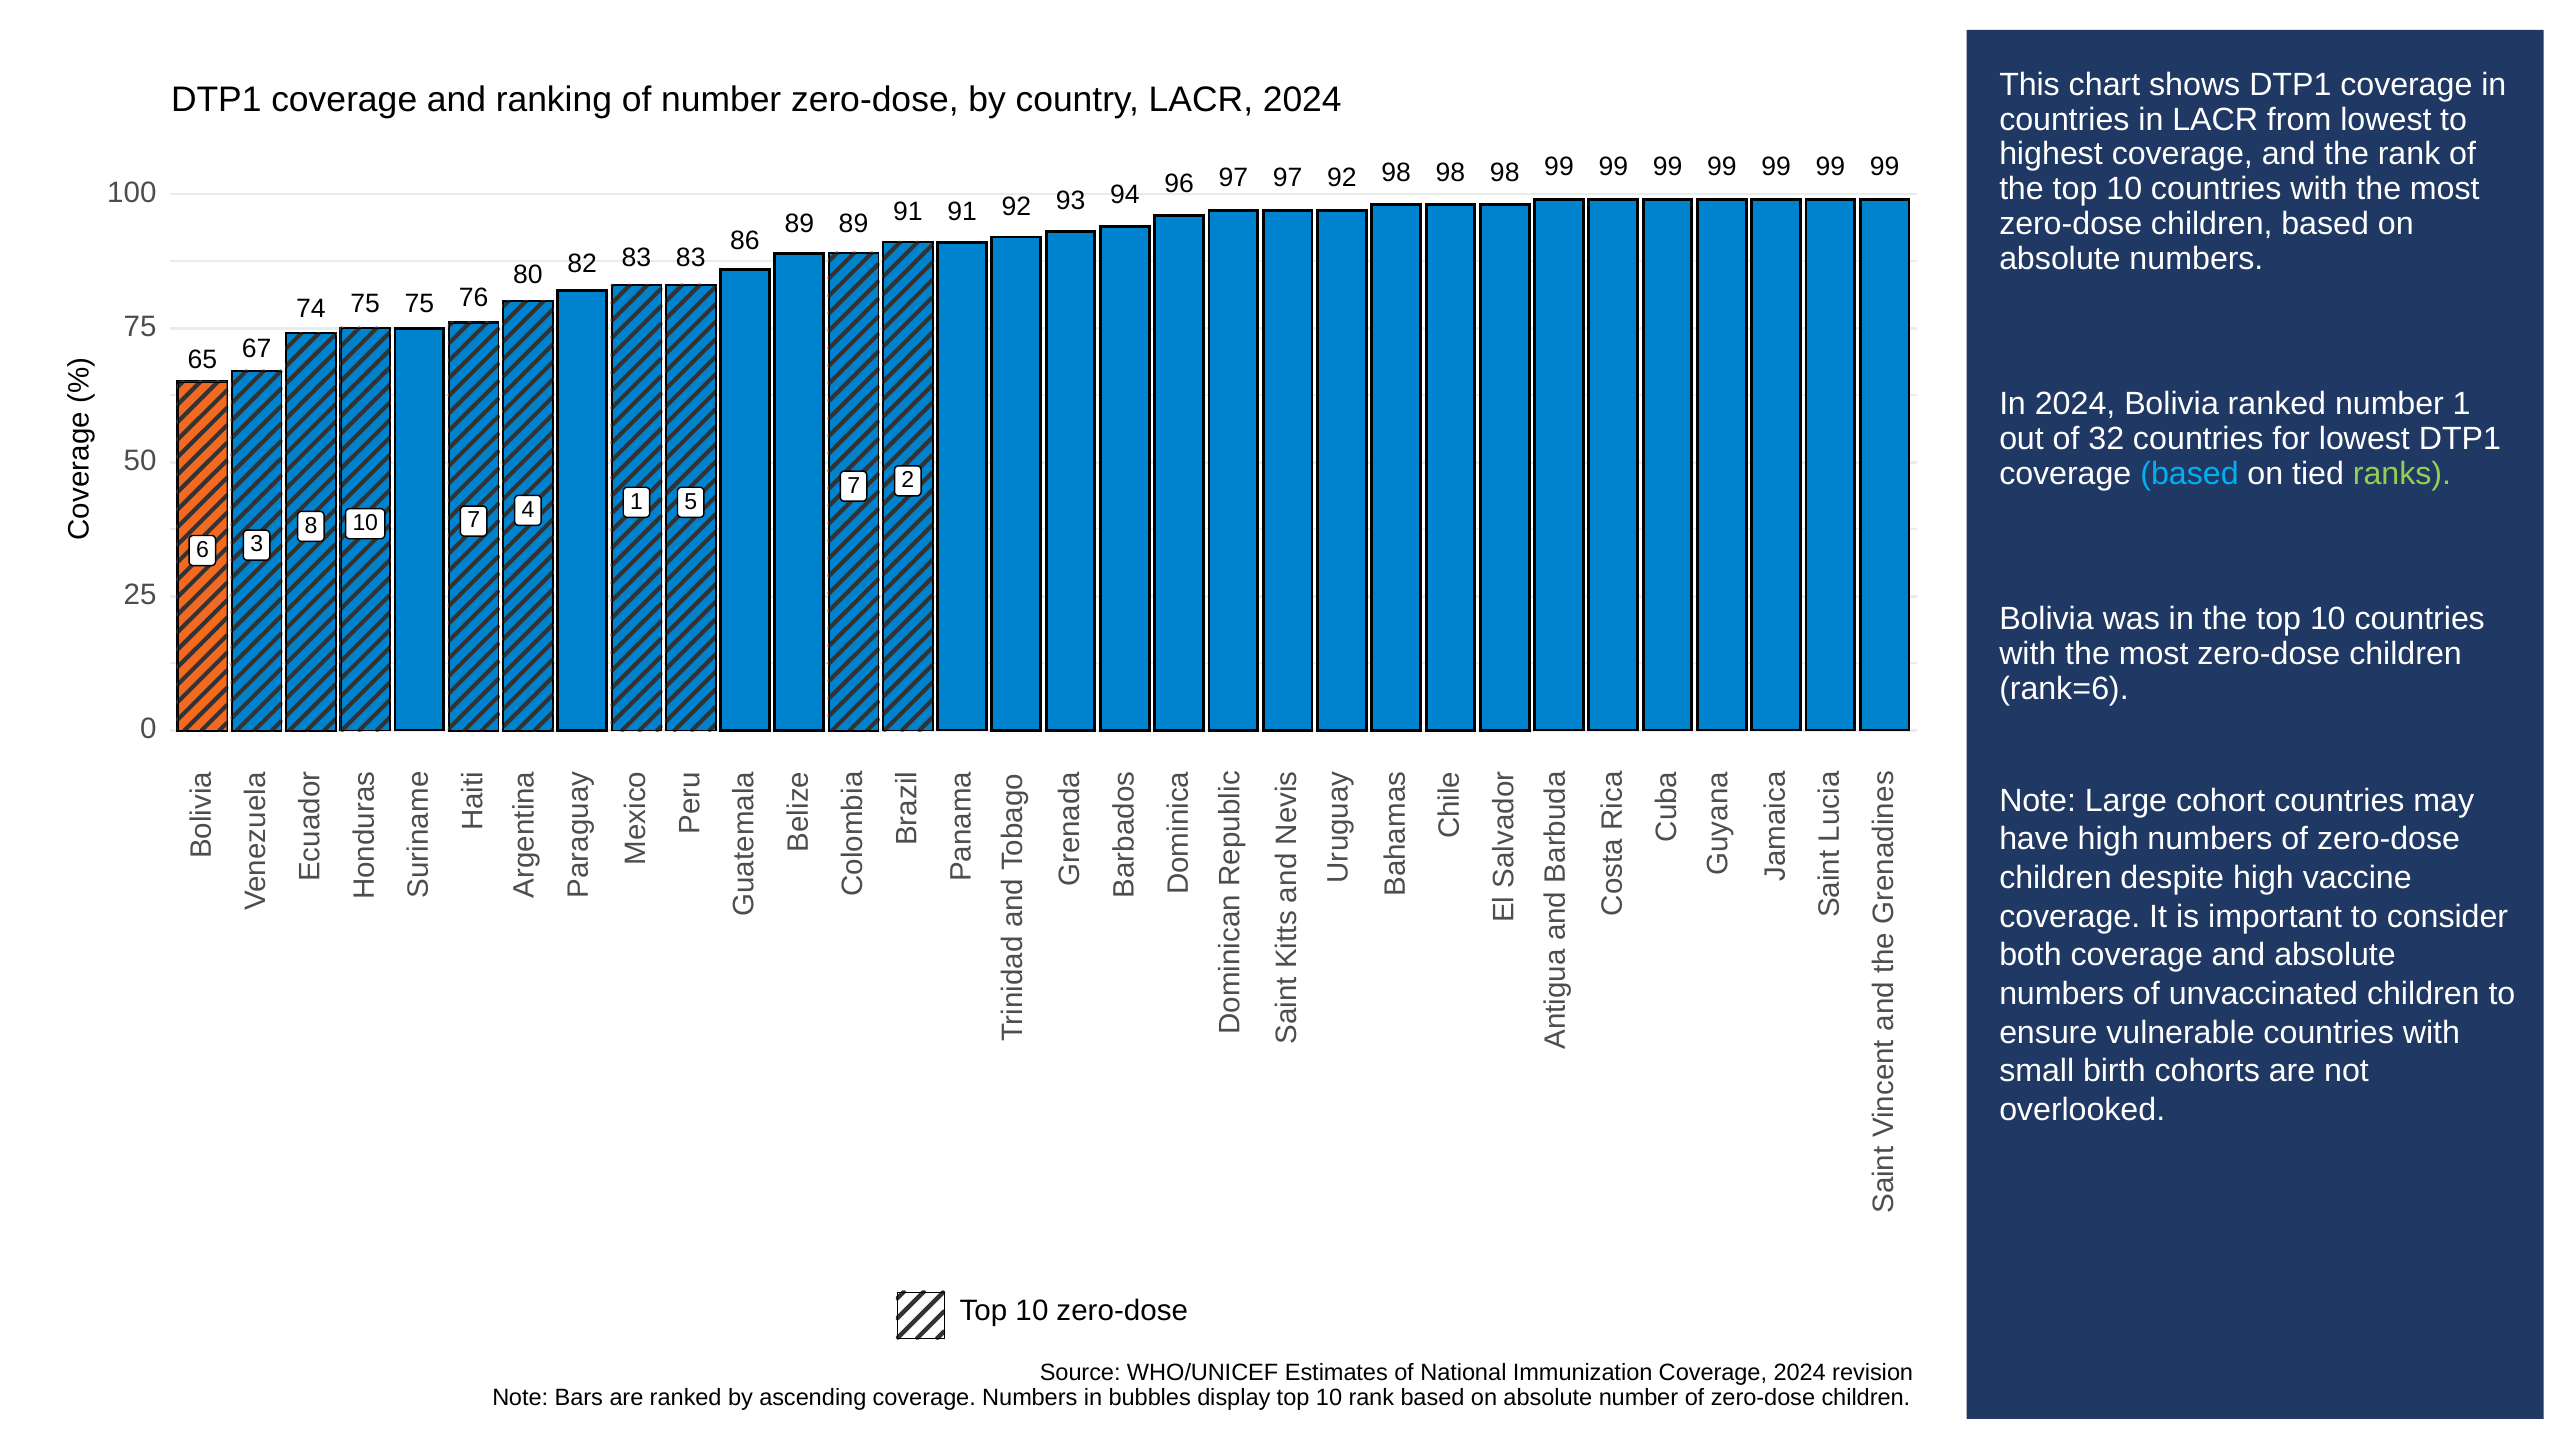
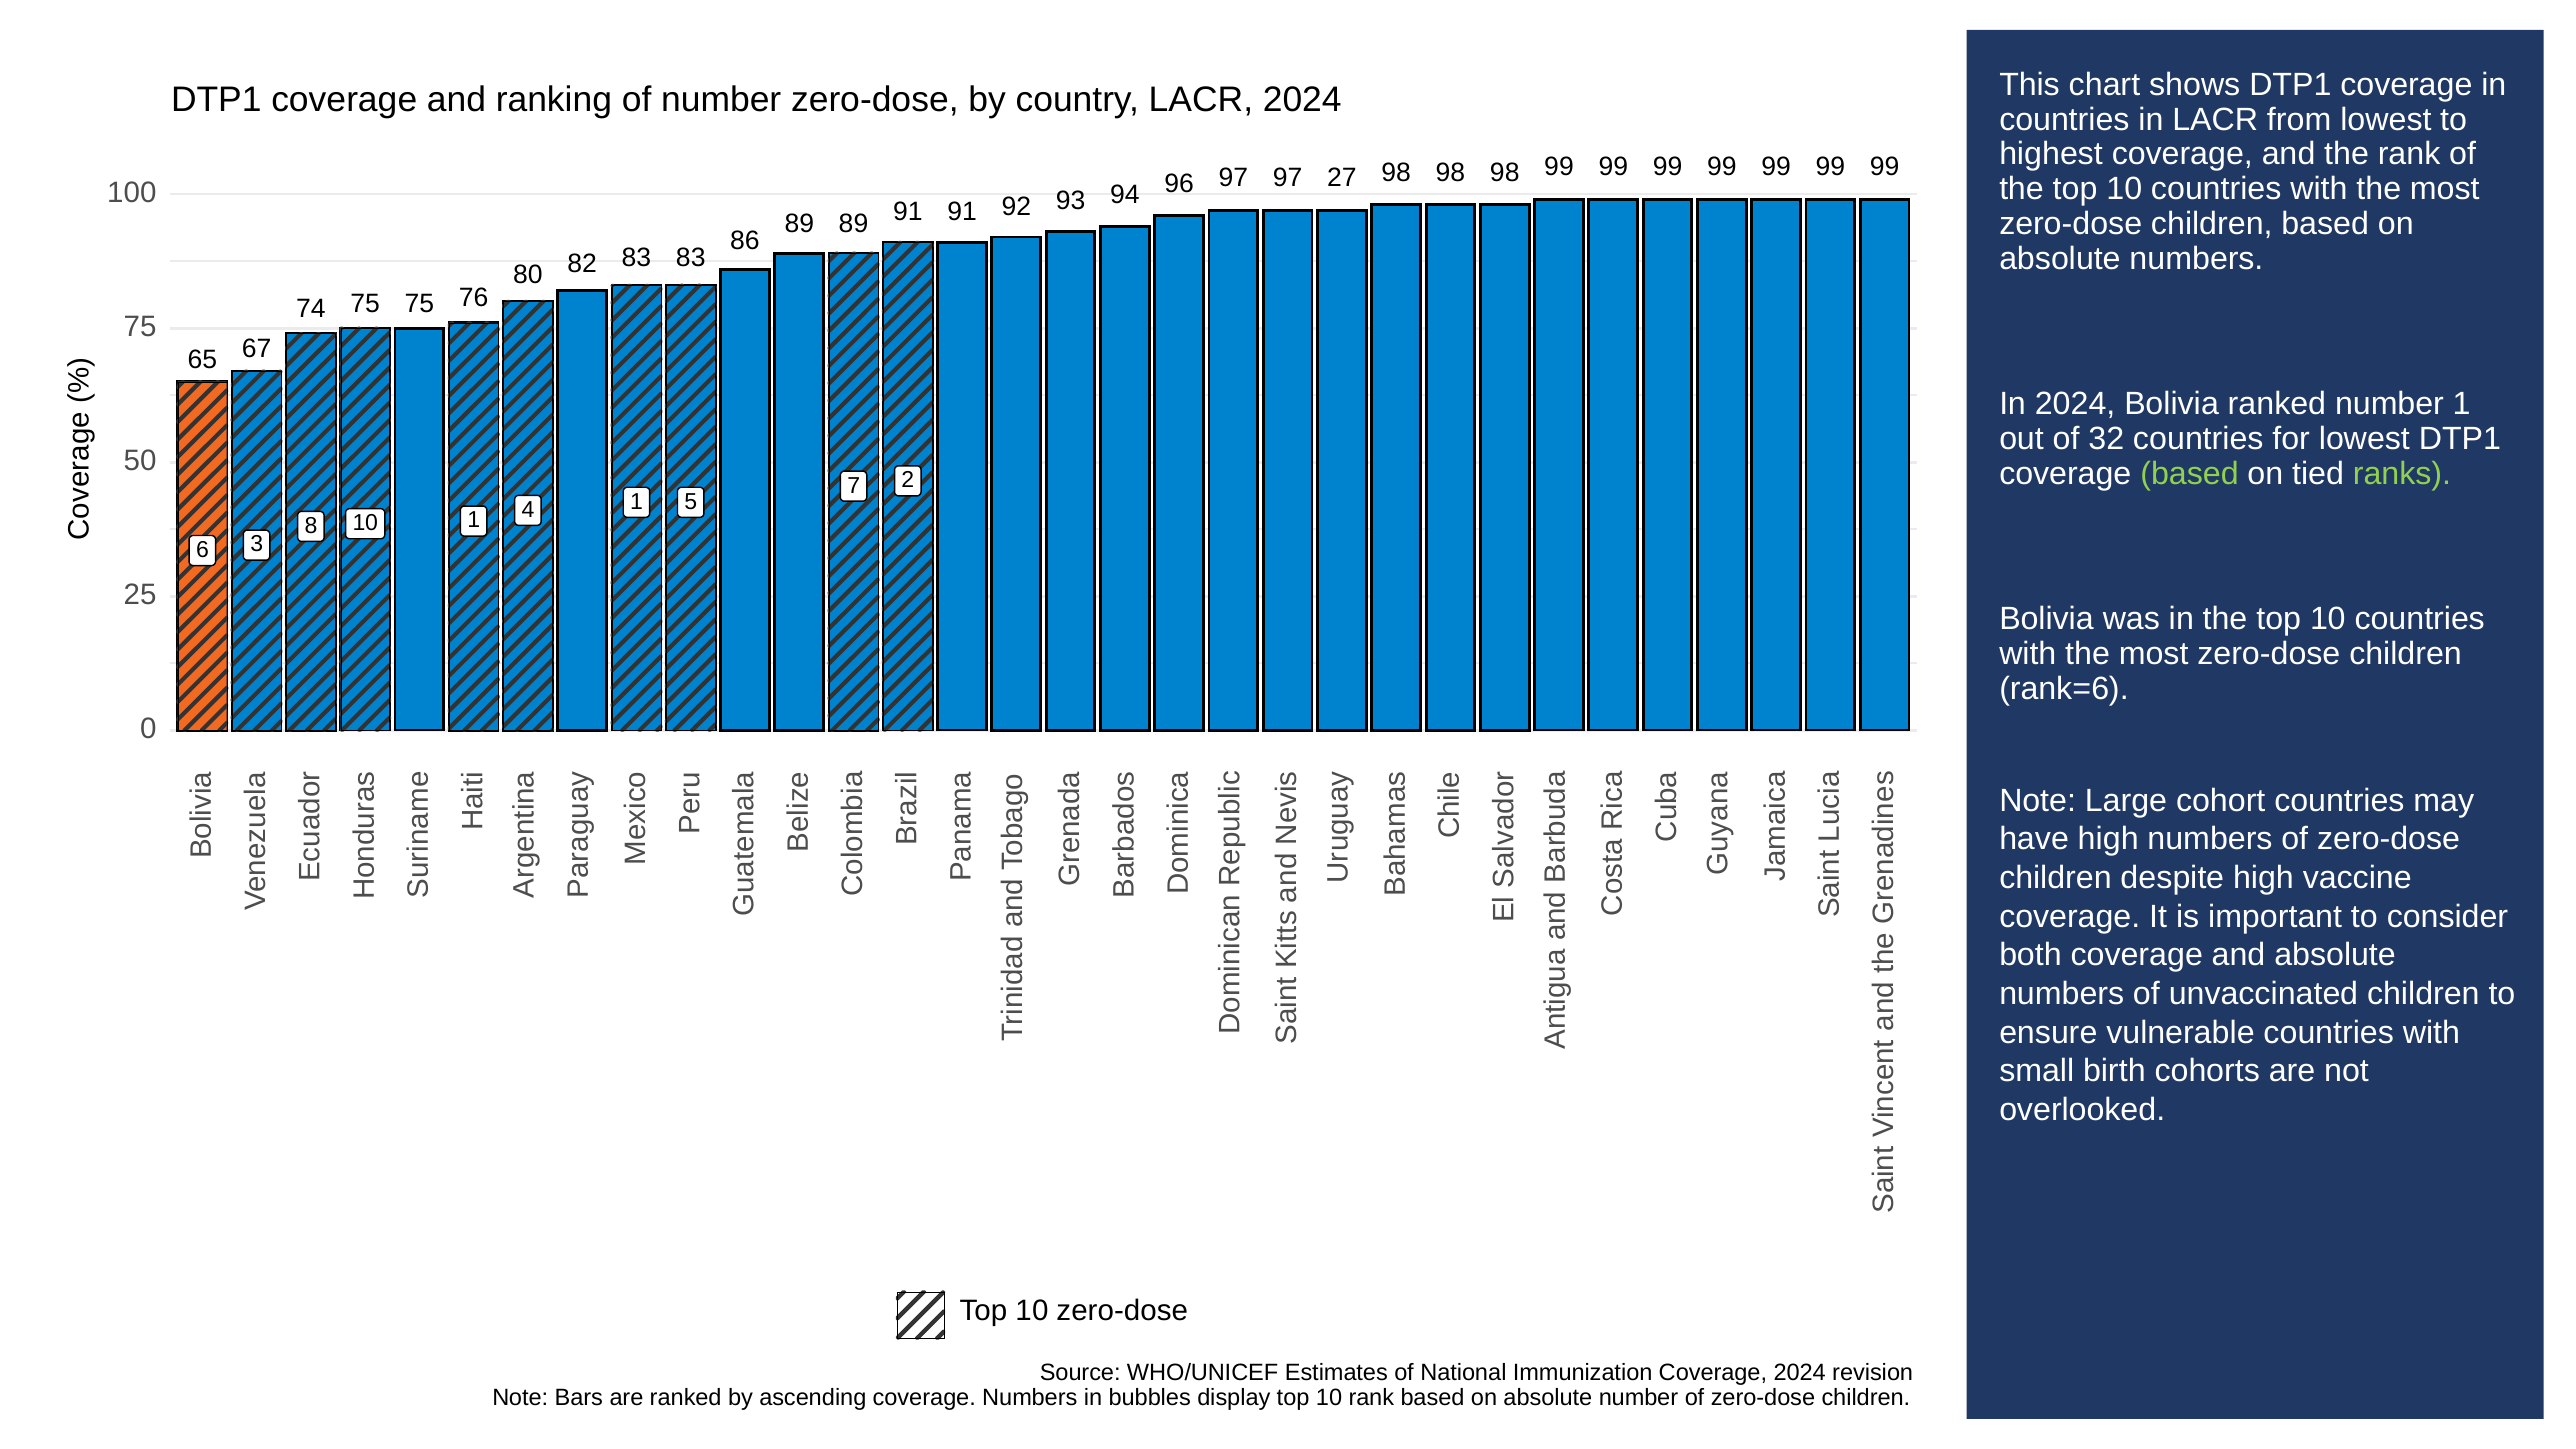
97 92: 92 -> 27
based at (2190, 474) colour: light blue -> light green
10 7: 7 -> 1
